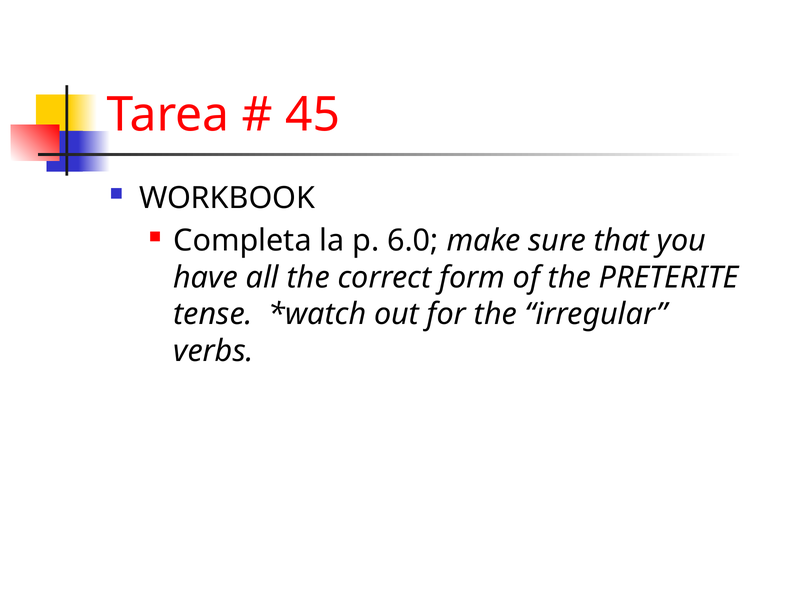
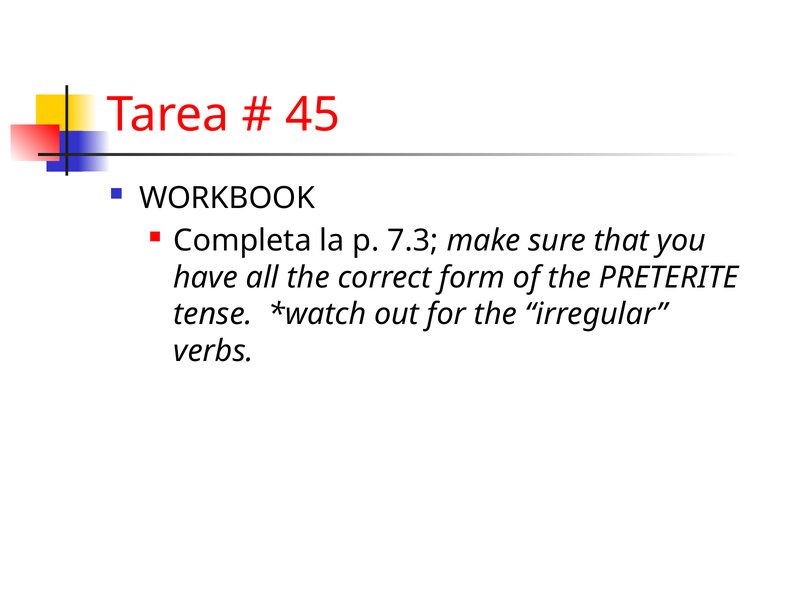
6.0: 6.0 -> 7.3
